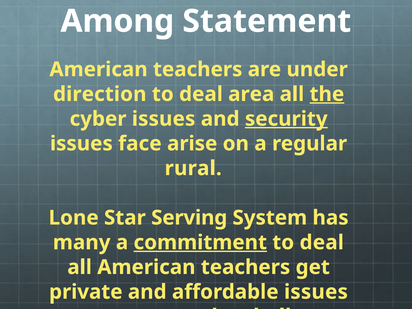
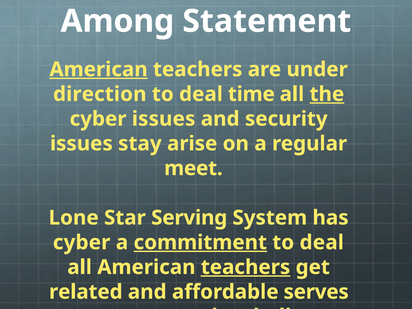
American at (99, 69) underline: none -> present
area: area -> time
security underline: present -> none
issues face: face -> stay
rural at (193, 168): rural -> meet
many at (82, 242): many -> cyber
teachers at (246, 267) underline: none -> present
private: private -> related
affordable issues: issues -> serves
